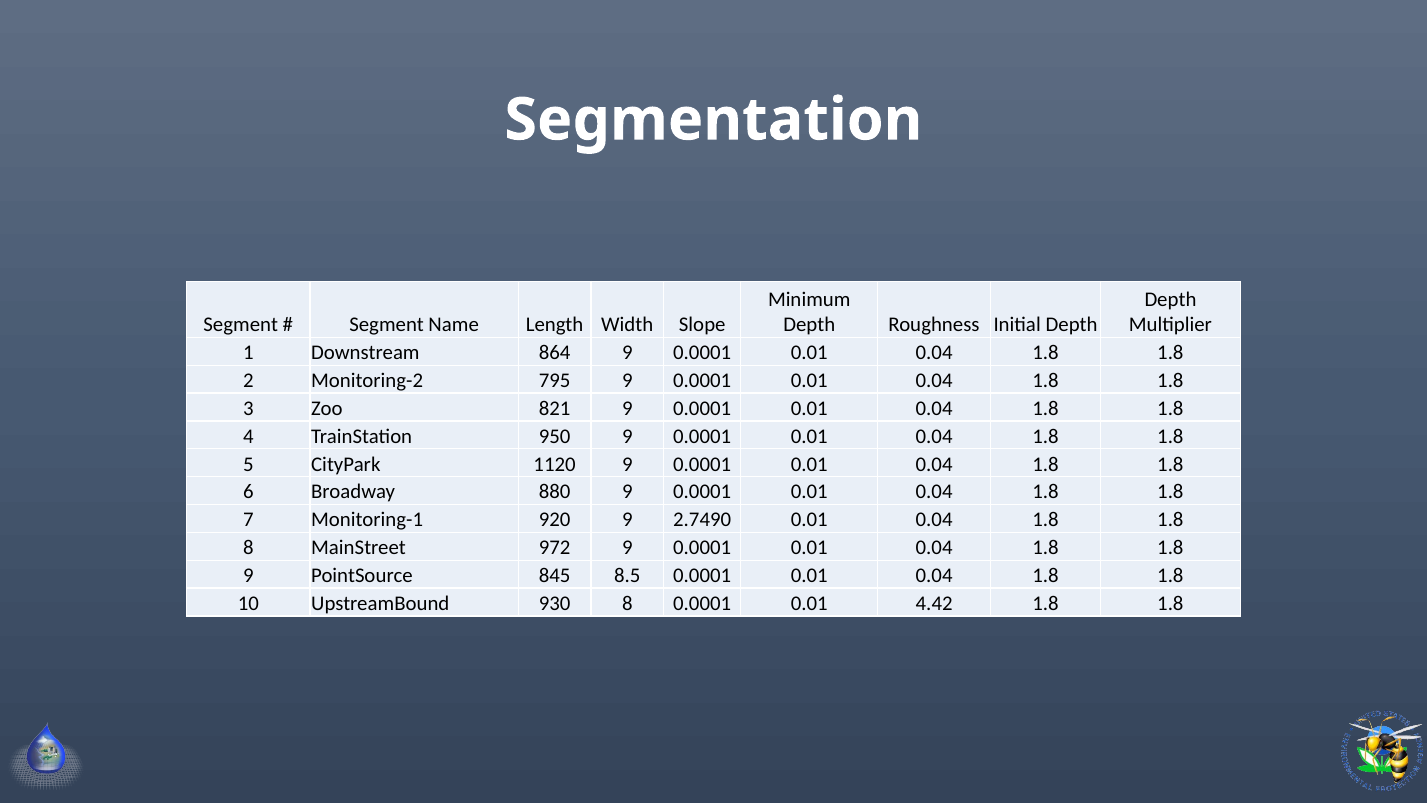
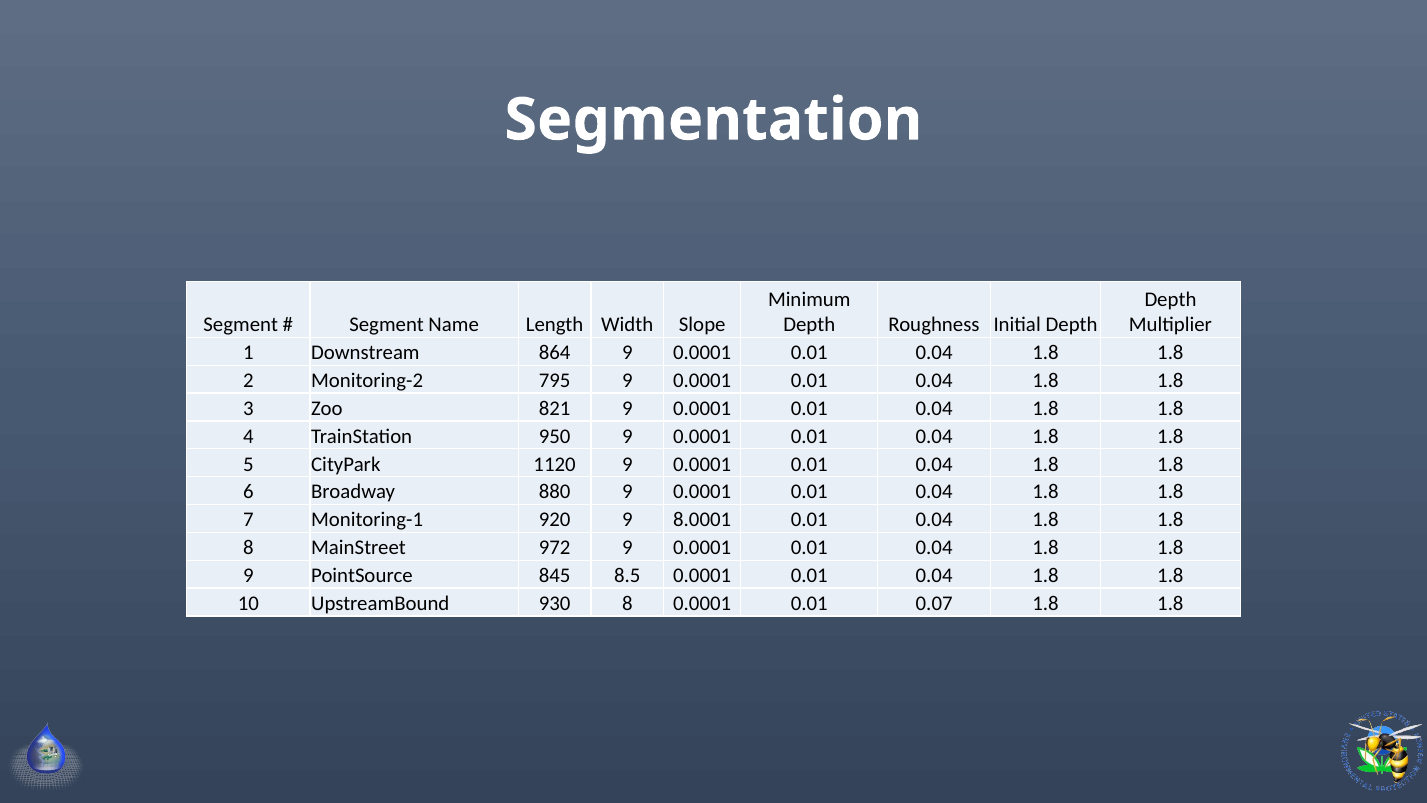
2.7490: 2.7490 -> 8.0001
4.42: 4.42 -> 0.07
